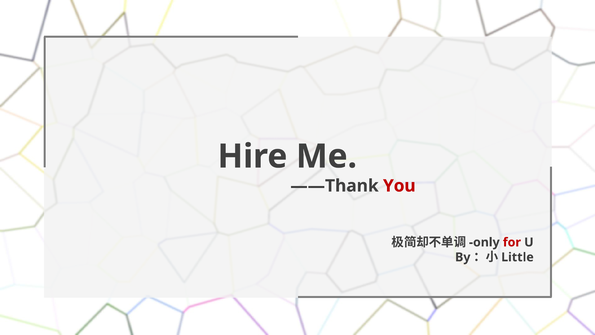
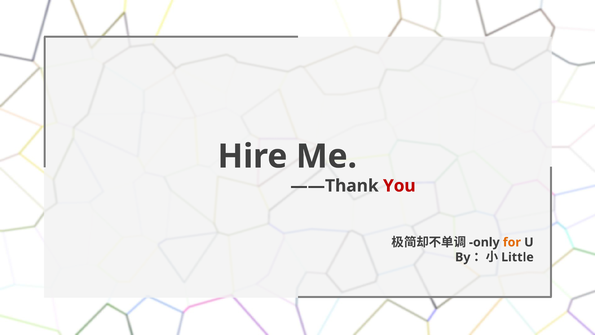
for colour: red -> orange
